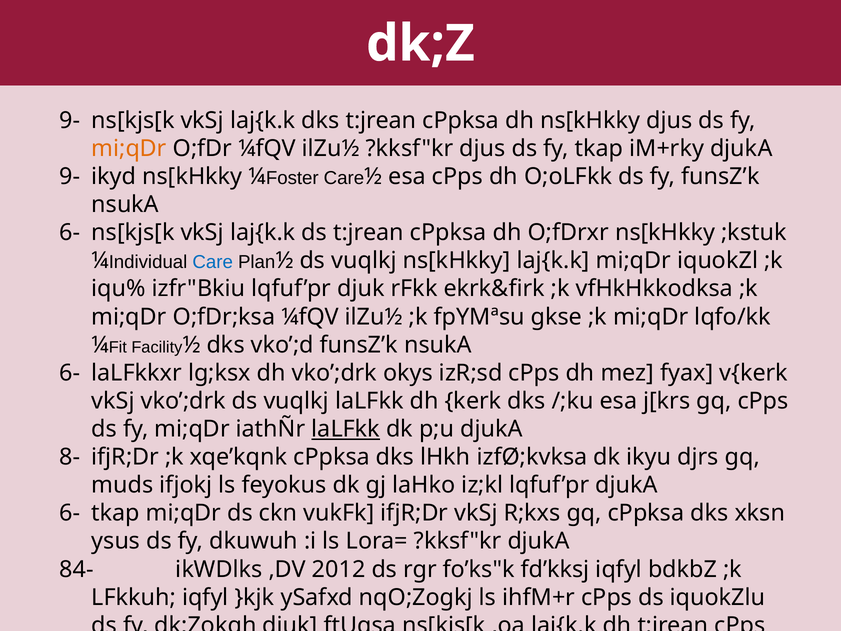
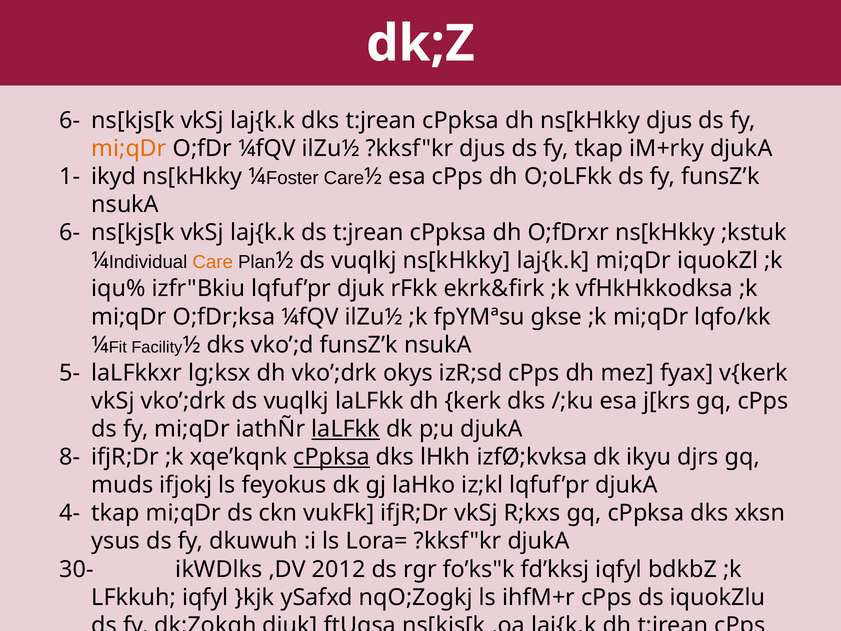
9- at (70, 120): 9- -> 6-
9- at (70, 176): 9- -> 1-
Care colour: blue -> orange
6- at (70, 373): 6- -> 5-
cPpksa at (332, 457) underline: none -> present
6- at (70, 513): 6- -> 4-
84-: 84- -> 30-
